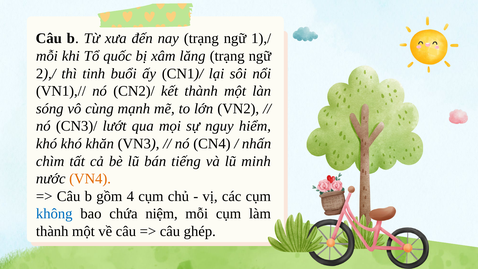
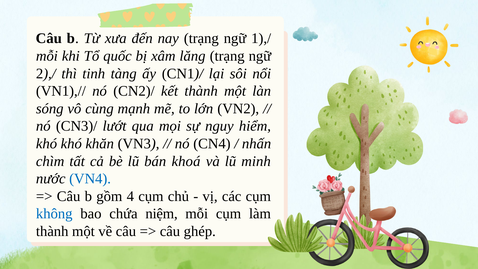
buổi: buổi -> tàng
tiếng: tiếng -> khoá
VN4 colour: orange -> blue
